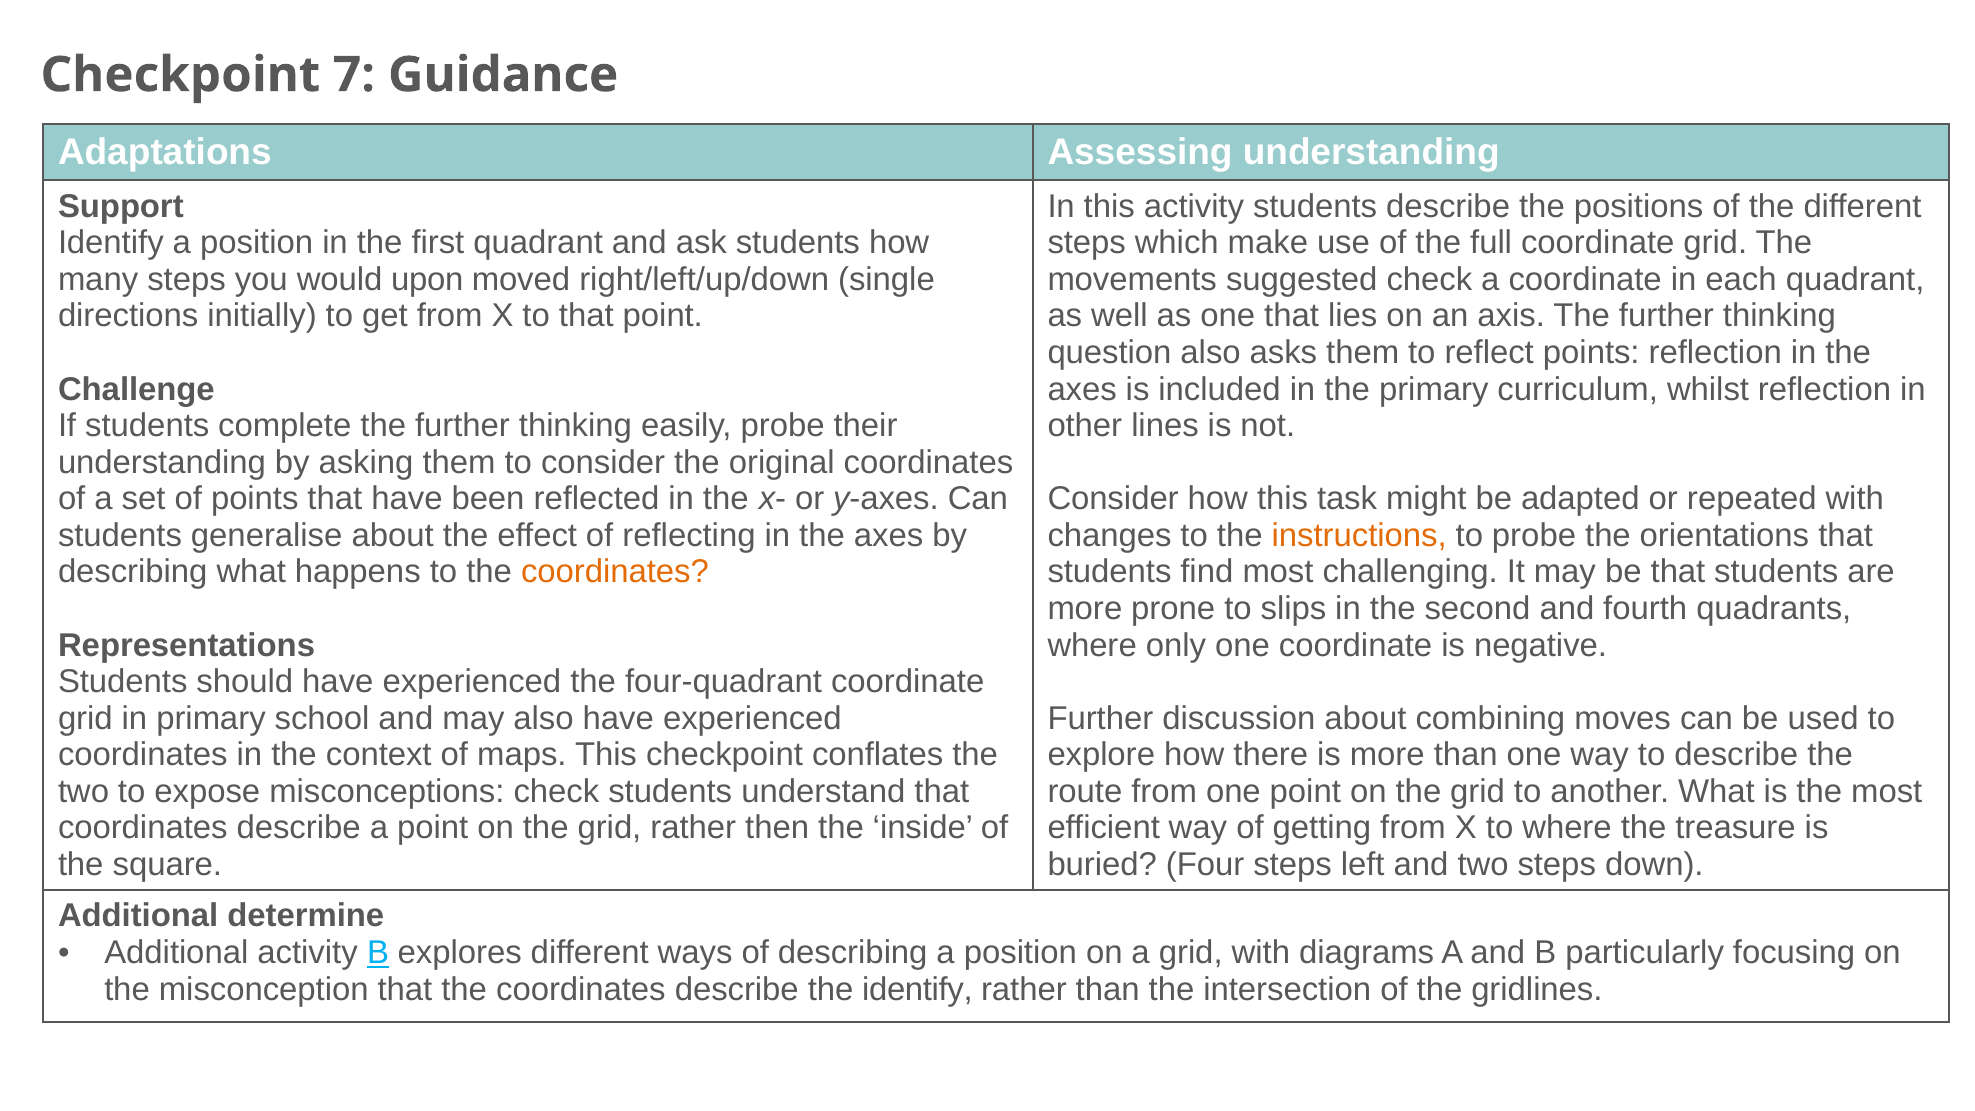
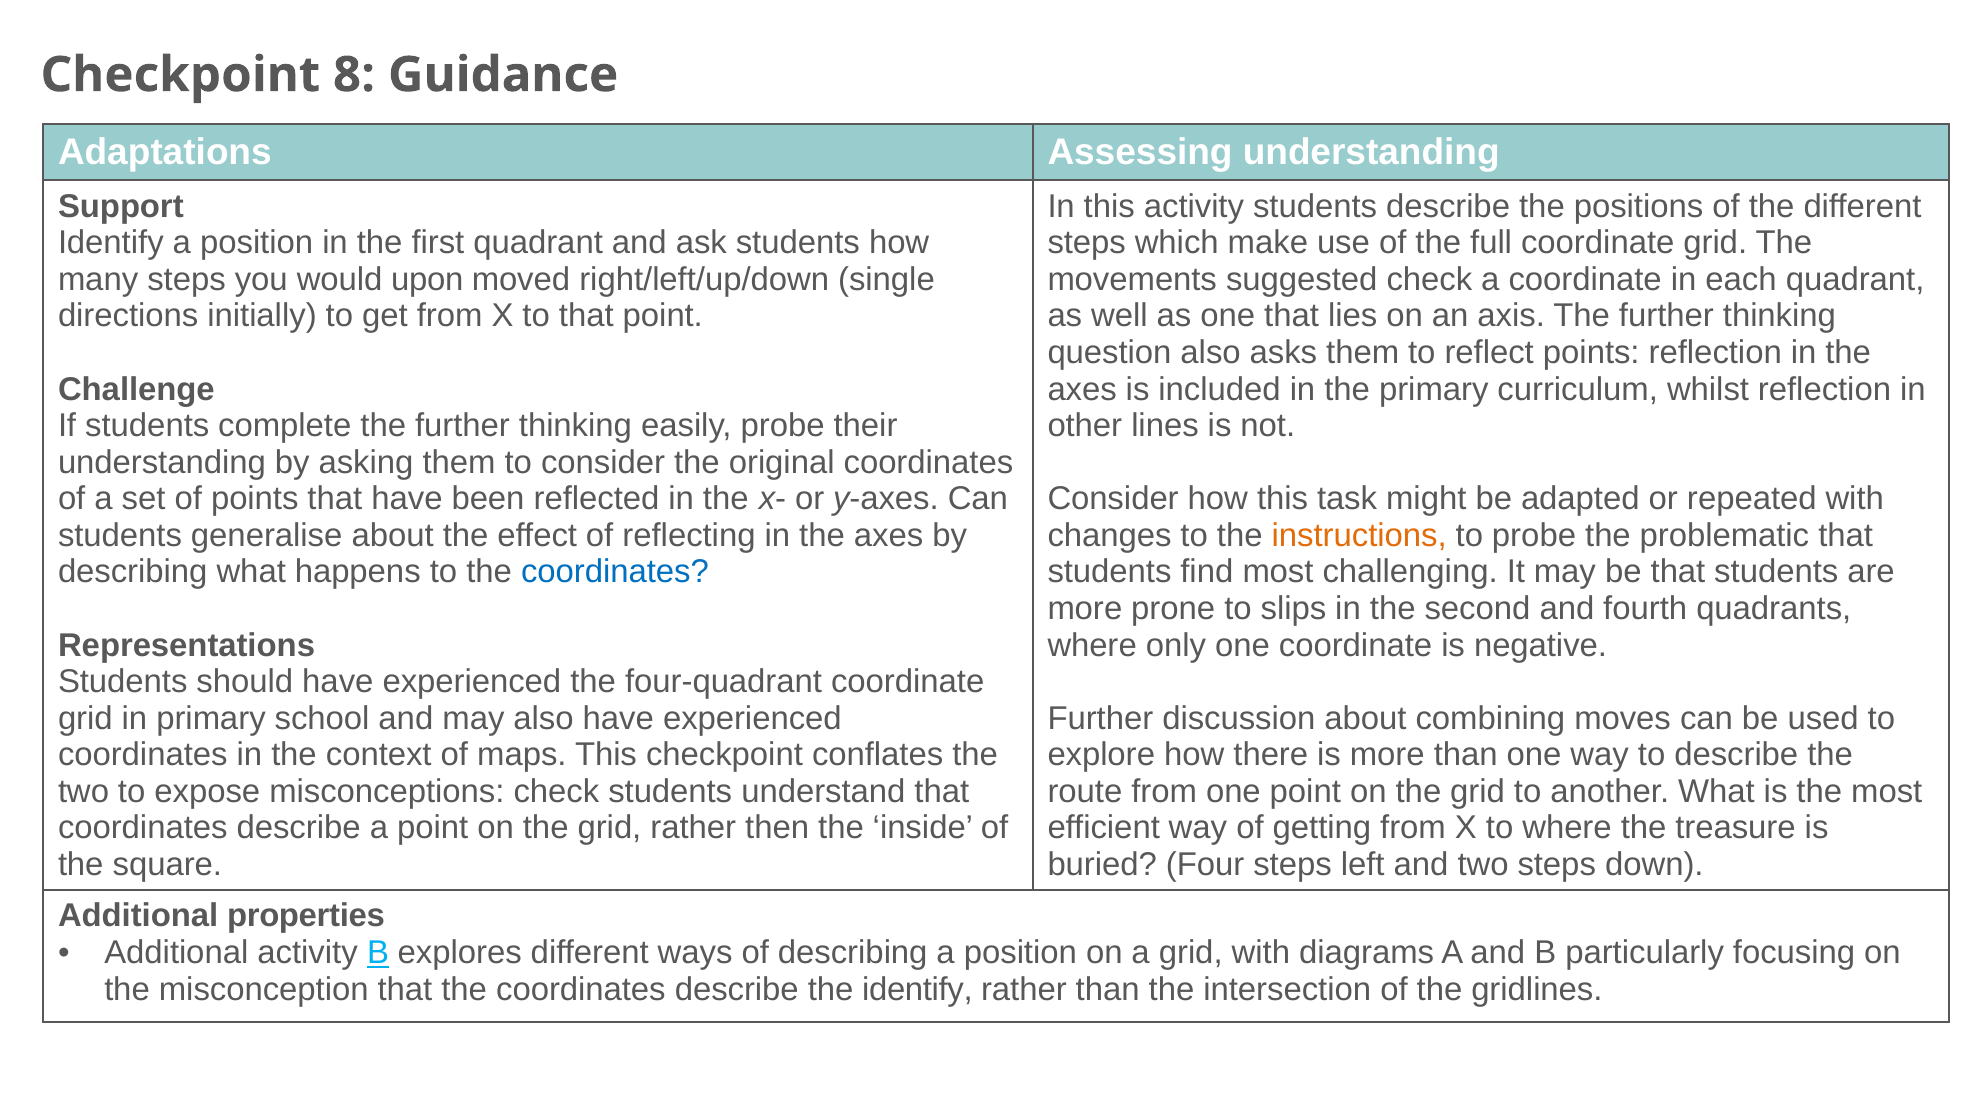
7: 7 -> 8
orientations: orientations -> problematic
coordinates at (615, 572) colour: orange -> blue
determine: determine -> properties
